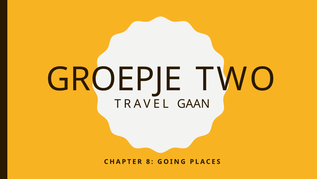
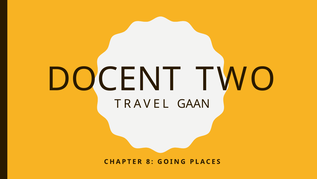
GROEPJE: GROEPJE -> DOCENT
